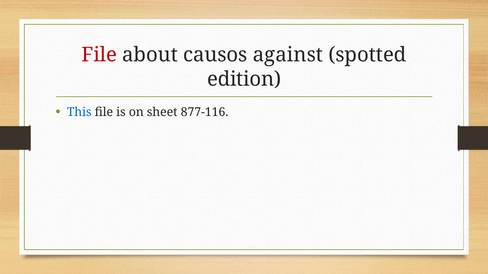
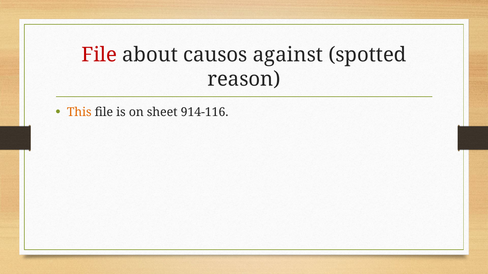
edition: edition -> reason
This colour: blue -> orange
877-116: 877-116 -> 914-116
